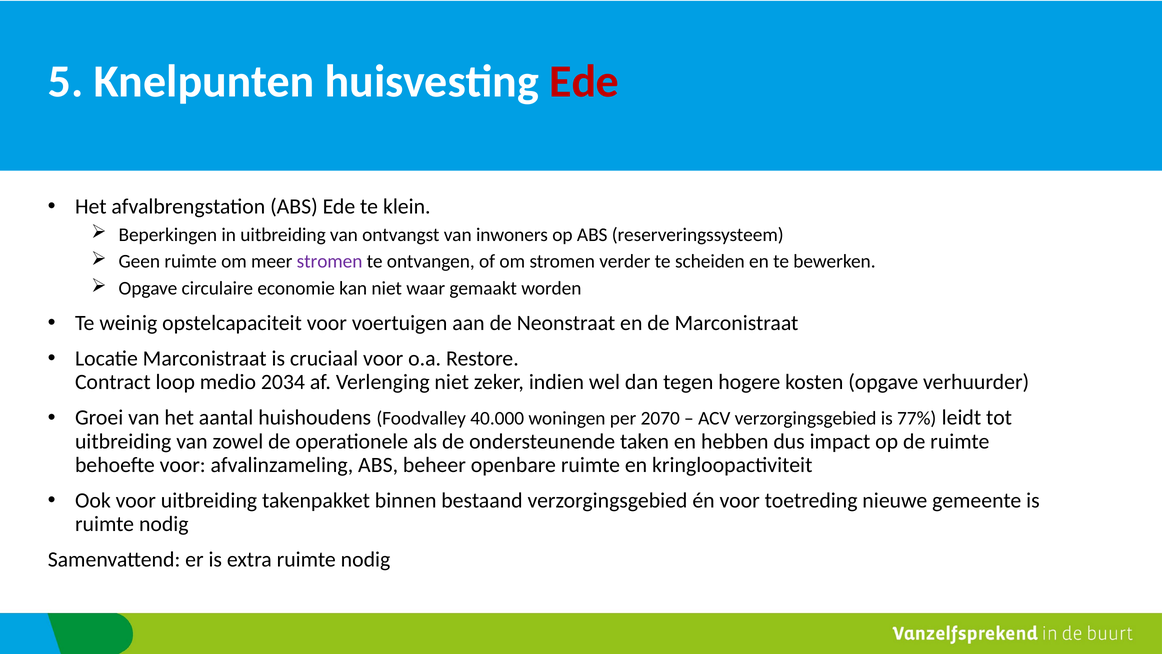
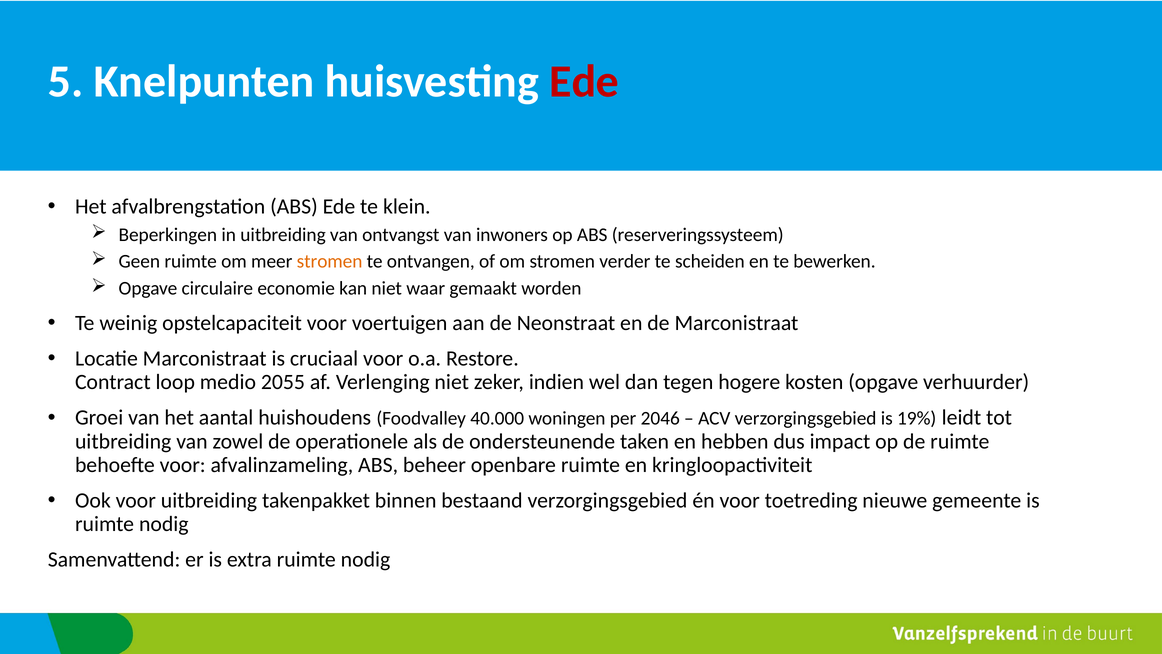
stromen at (330, 261) colour: purple -> orange
2034: 2034 -> 2055
2070: 2070 -> 2046
77%: 77% -> 19%
